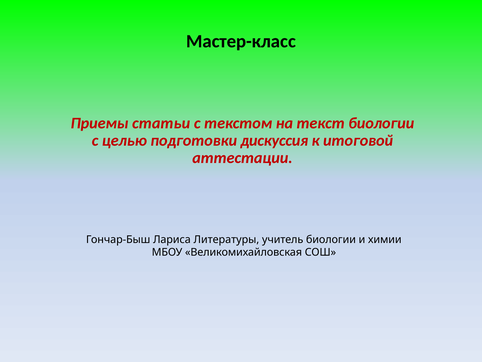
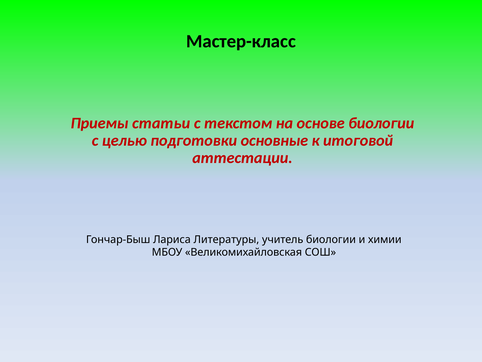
текст: текст -> основе
дискуссия: дискуссия -> основные
